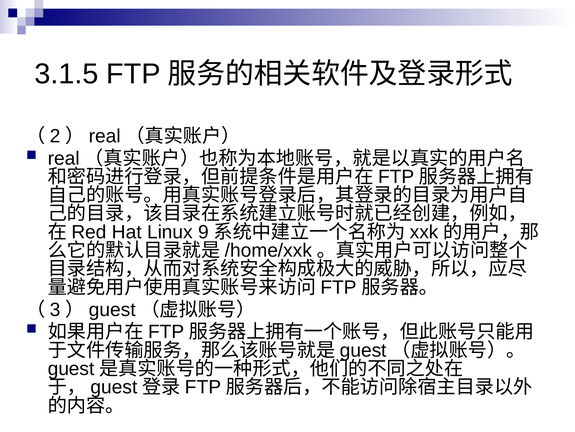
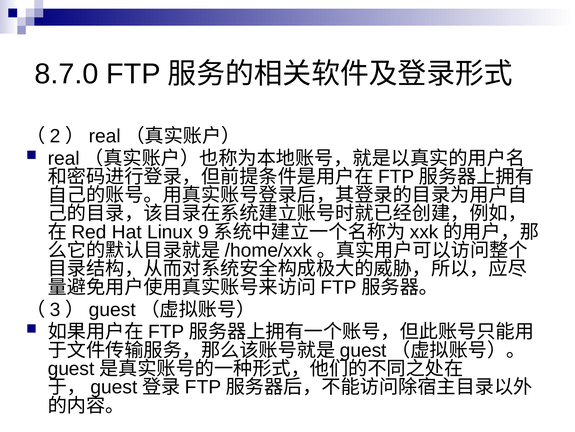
3.1.5: 3.1.5 -> 8.7.0
